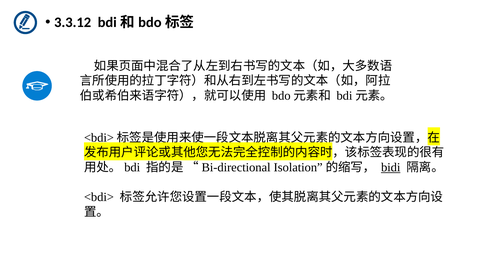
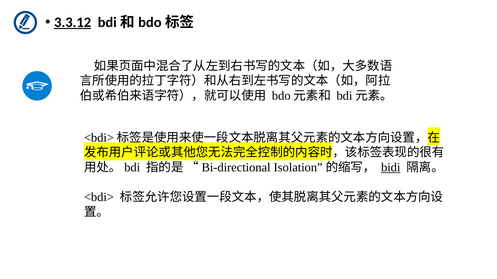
3.3.12 underline: none -> present
